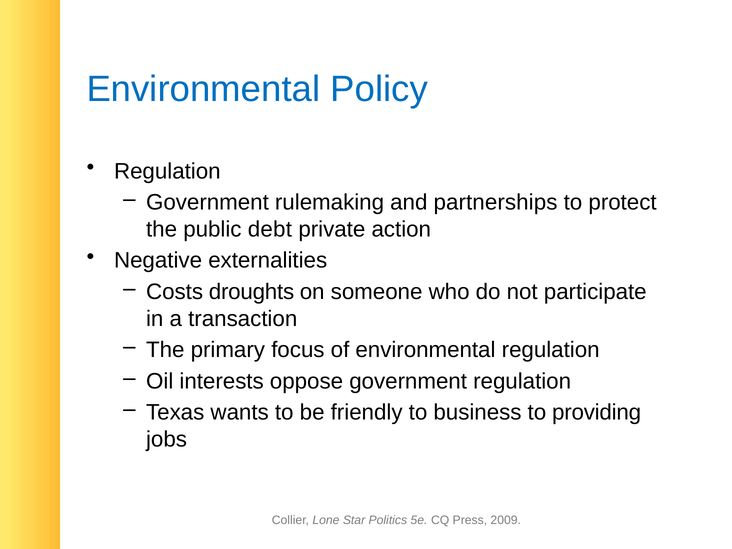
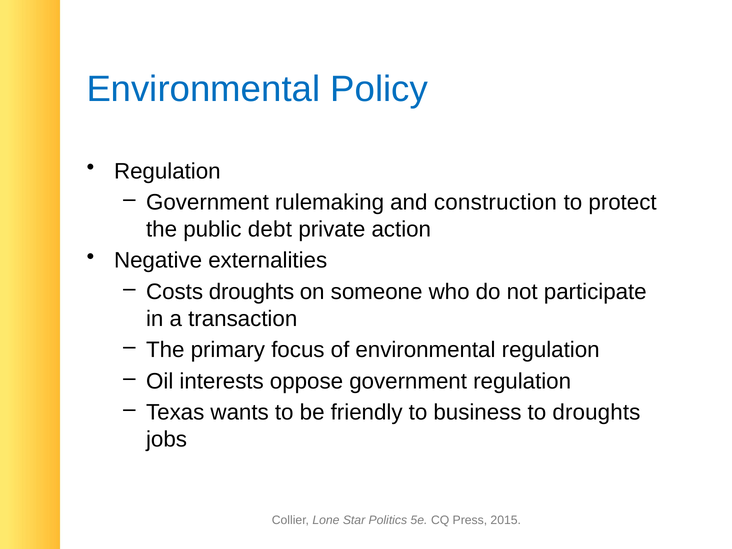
partnerships: partnerships -> construction
to providing: providing -> droughts
2009: 2009 -> 2015
